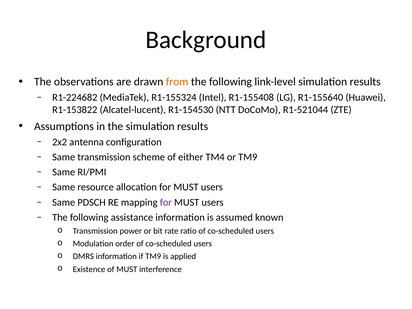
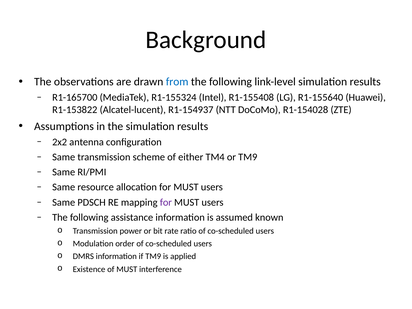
from colour: orange -> blue
R1-224682: R1-224682 -> R1-165700
R1-154530: R1-154530 -> R1-154937
R1-521044: R1-521044 -> R1-154028
